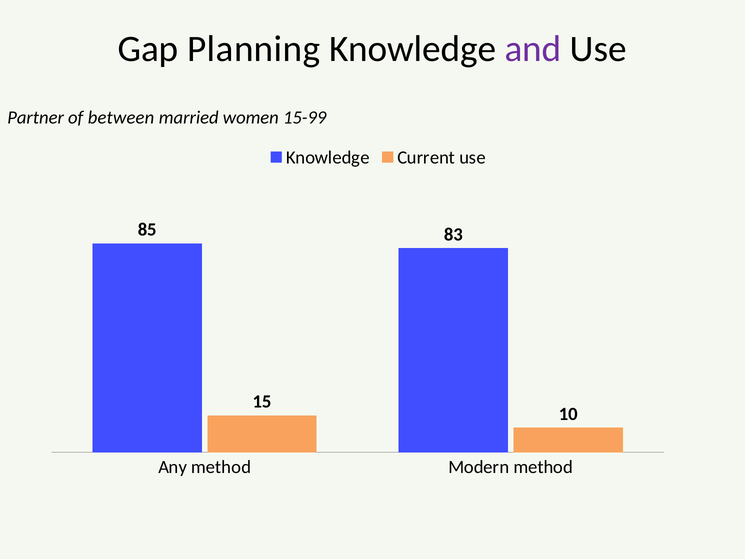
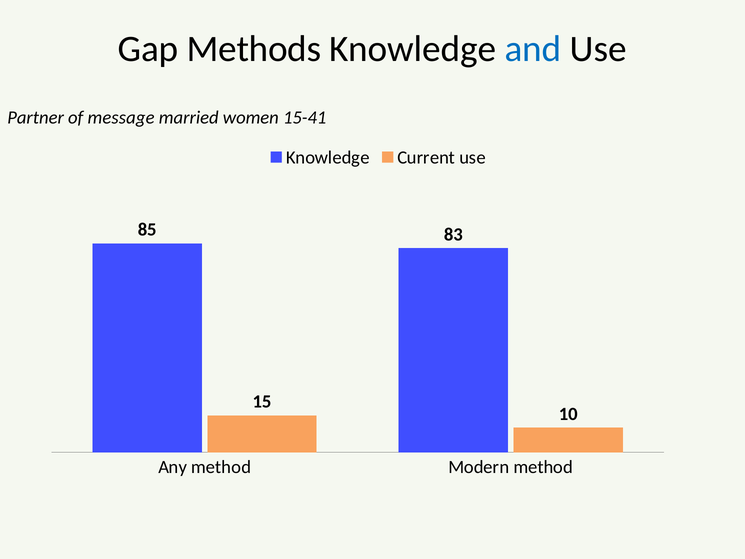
Planning: Planning -> Methods
and colour: purple -> blue
between: between -> message
15-99: 15-99 -> 15-41
